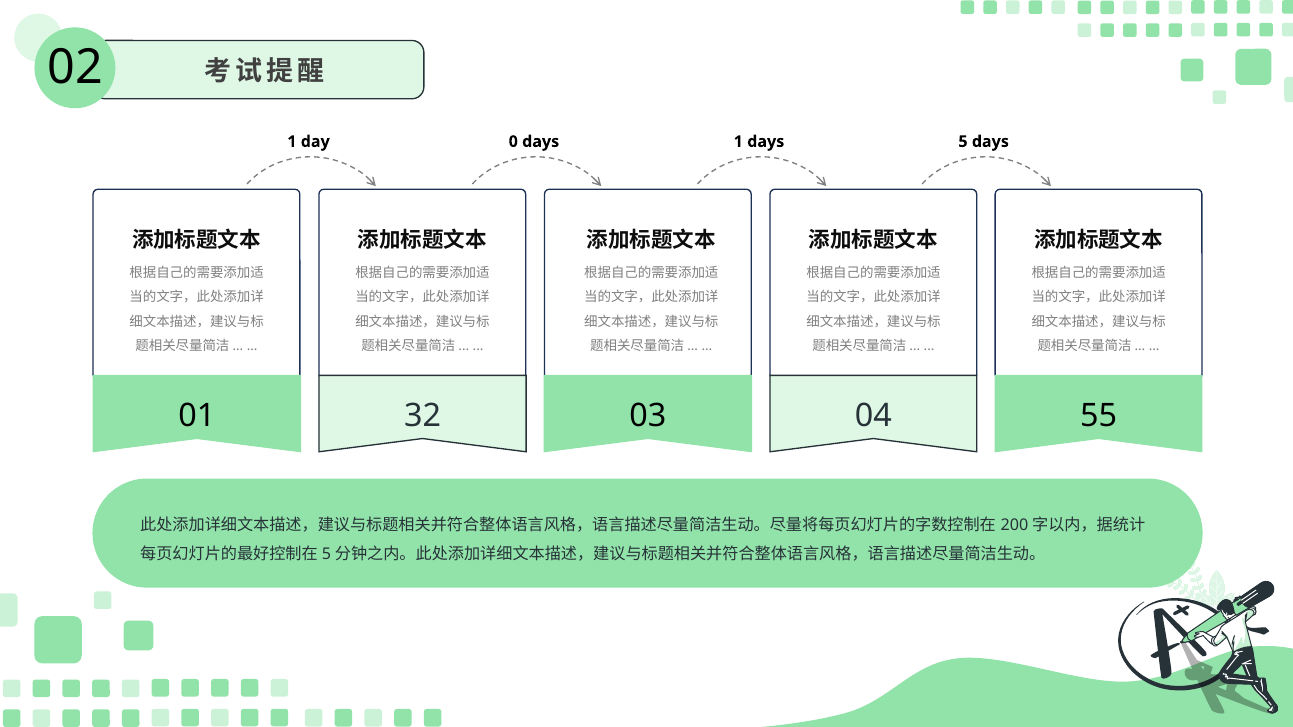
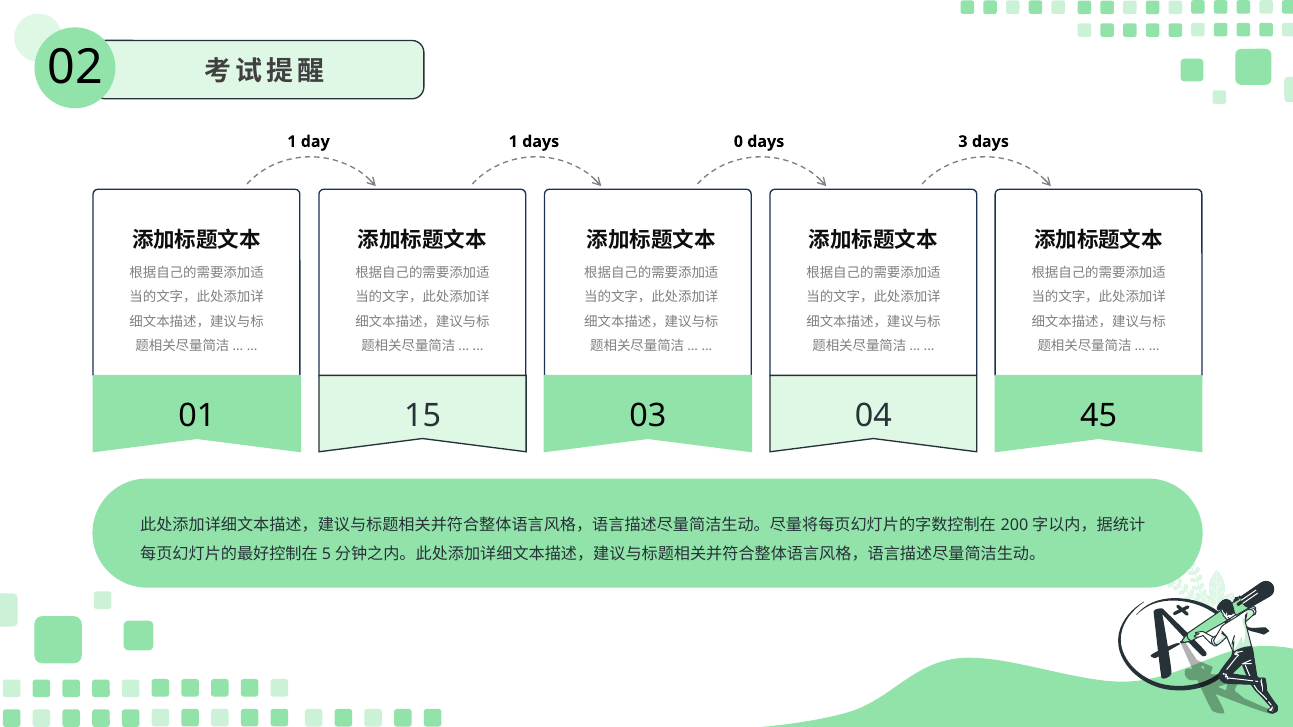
day 0: 0 -> 1
days 1: 1 -> 0
5: 5 -> 3
32: 32 -> 15
55: 55 -> 45
